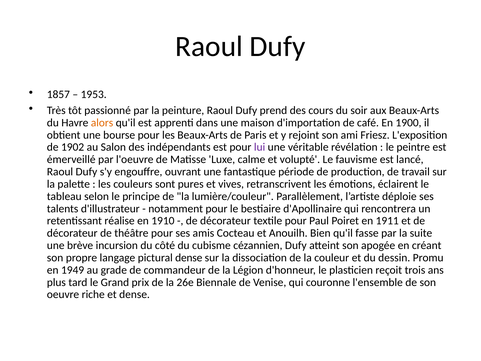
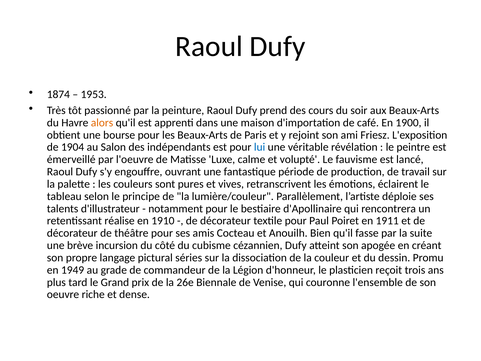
1857: 1857 -> 1874
1902: 1902 -> 1904
lui colour: purple -> blue
pictural dense: dense -> séries
